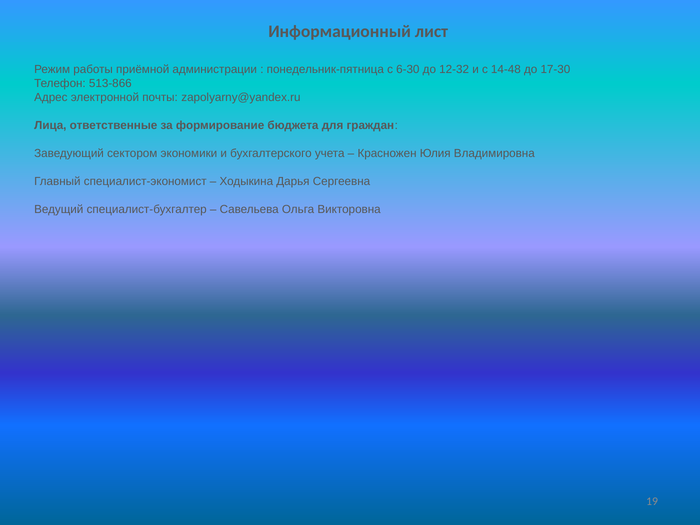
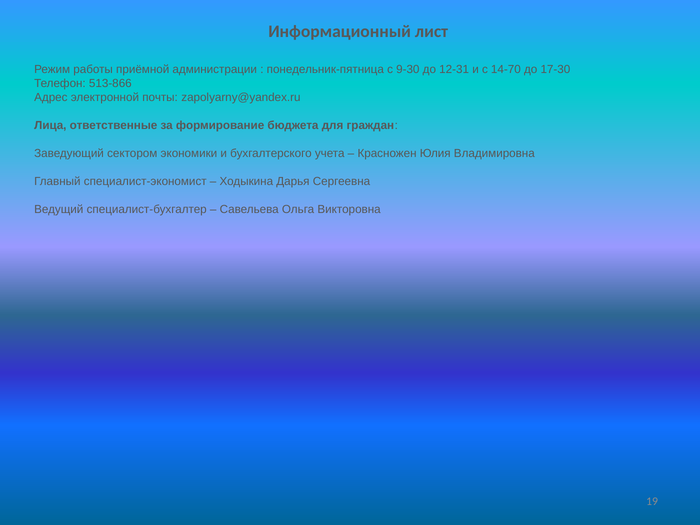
6-30: 6-30 -> 9-30
12-32: 12-32 -> 12-31
14-48: 14-48 -> 14-70
